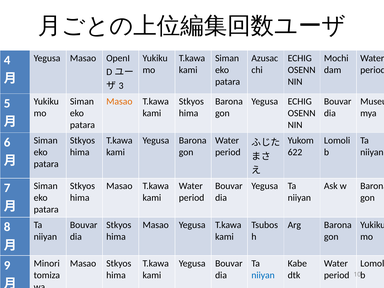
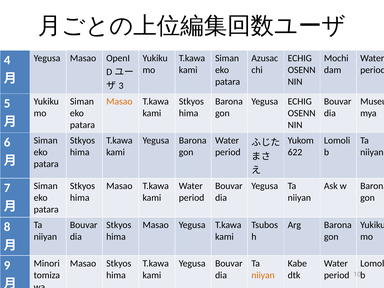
niiyan at (263, 275) colour: blue -> orange
